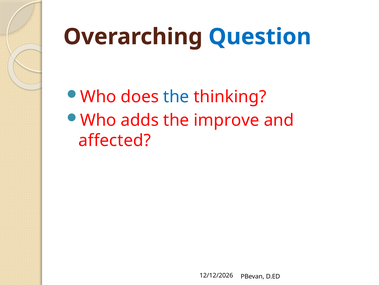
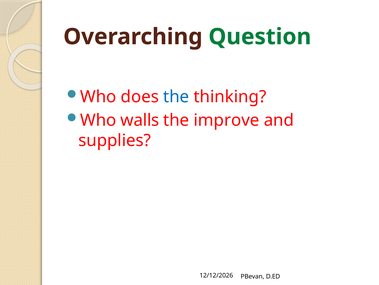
Question colour: blue -> green
adds: adds -> walls
affected: affected -> supplies
